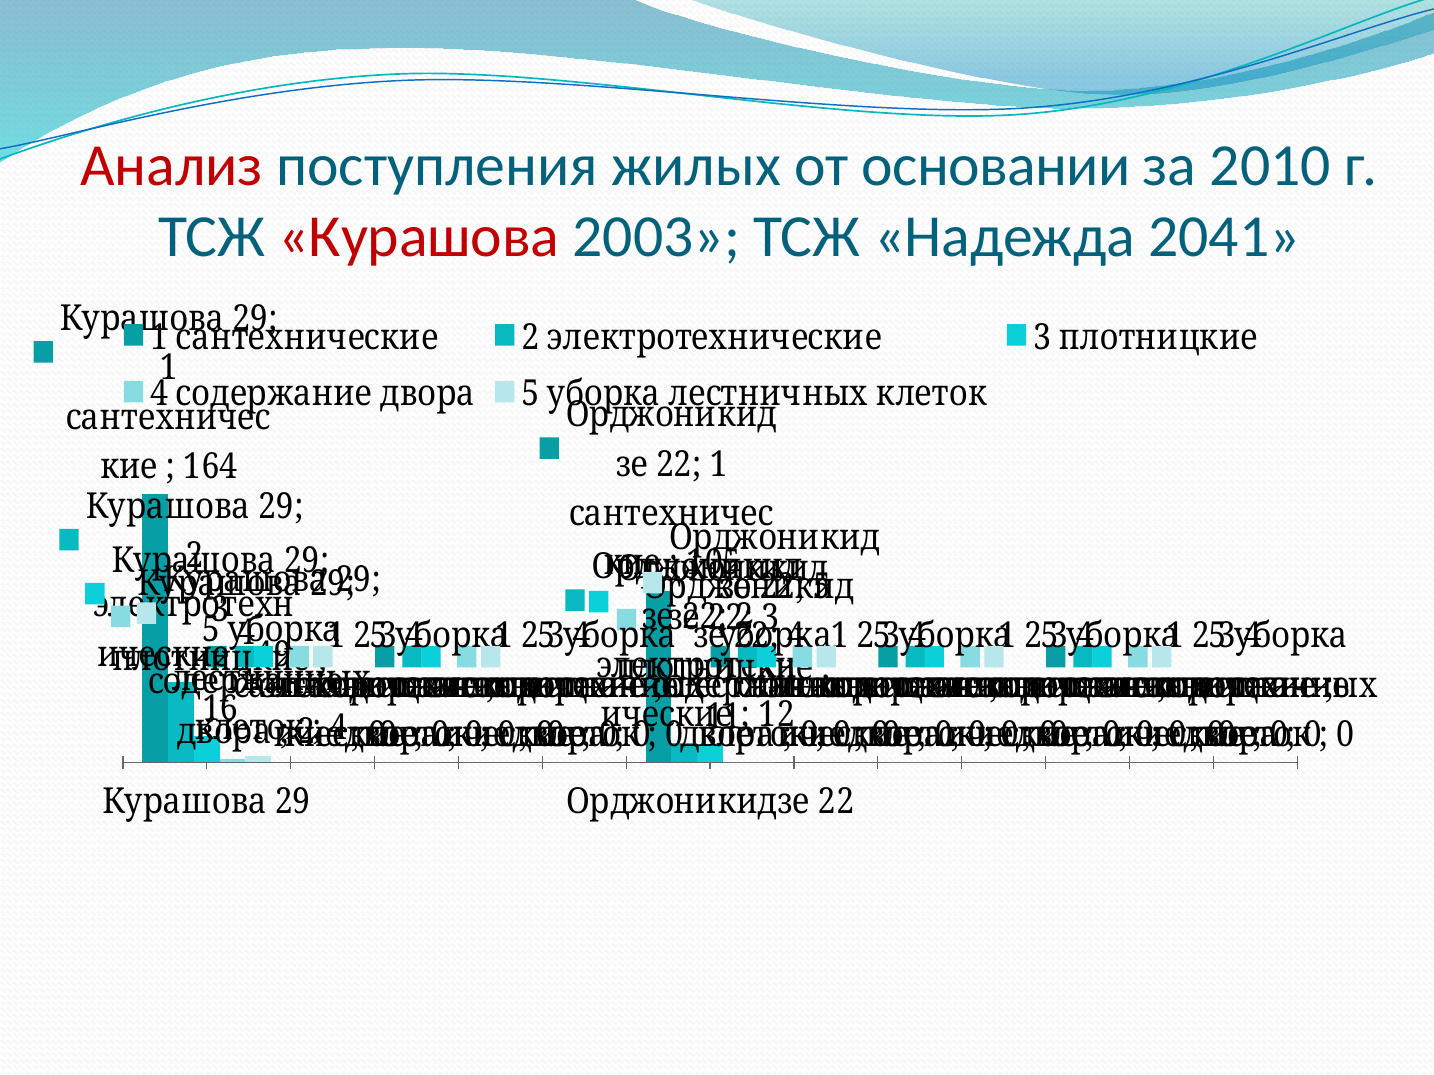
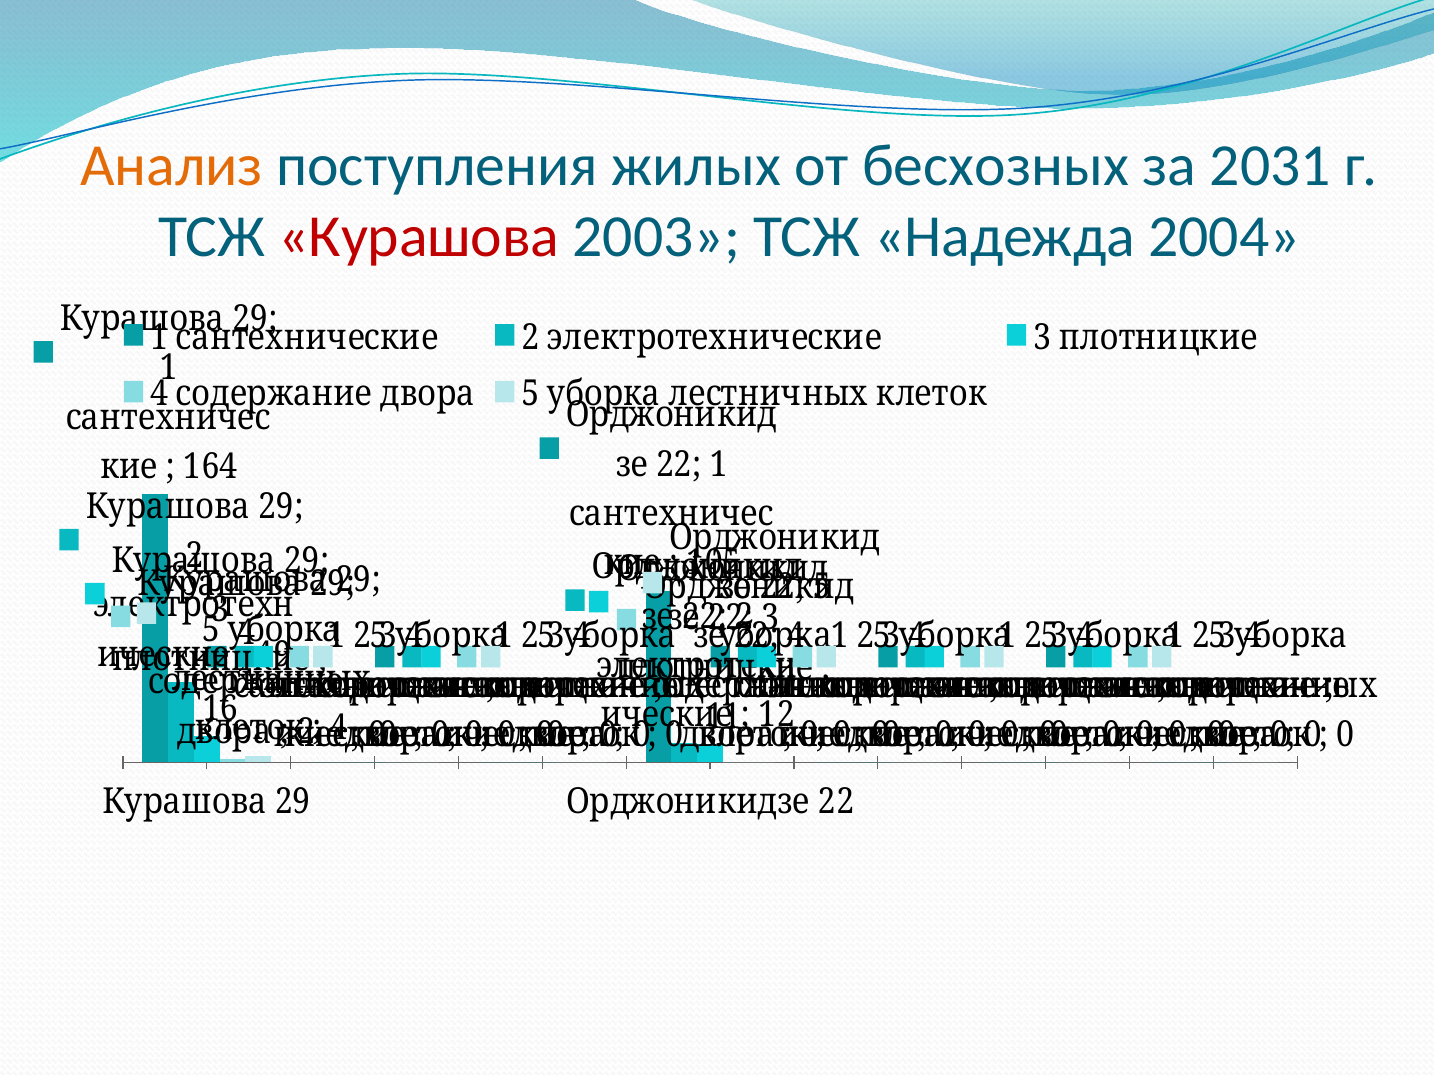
Анализ colour: red -> orange
основании: основании -> бесхозных
2010: 2010 -> 2031
2041: 2041 -> 2004
